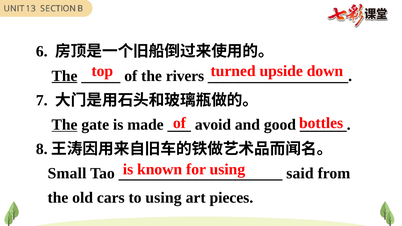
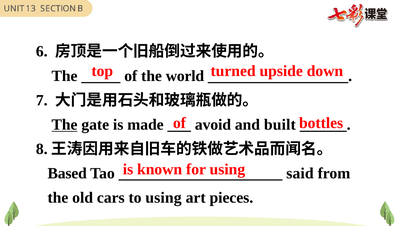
The at (64, 76) underline: present -> none
rivers: rivers -> world
good: good -> built
Small: Small -> Based
